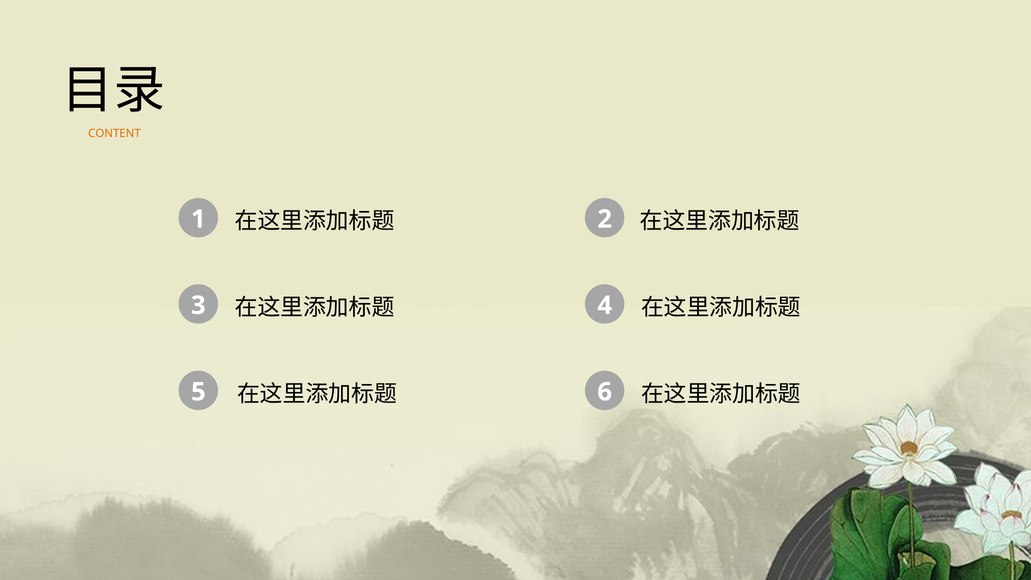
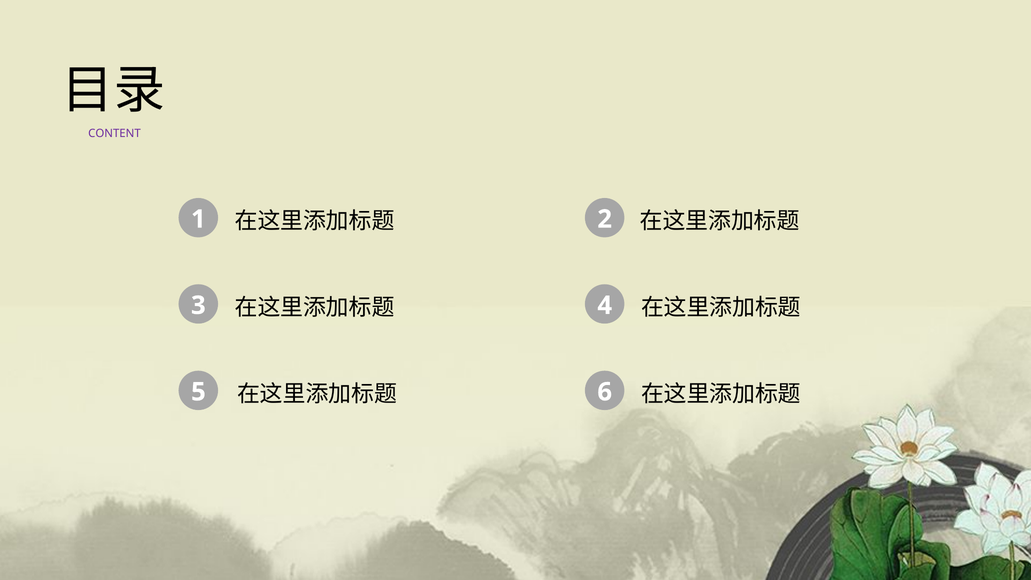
CONTENT colour: orange -> purple
